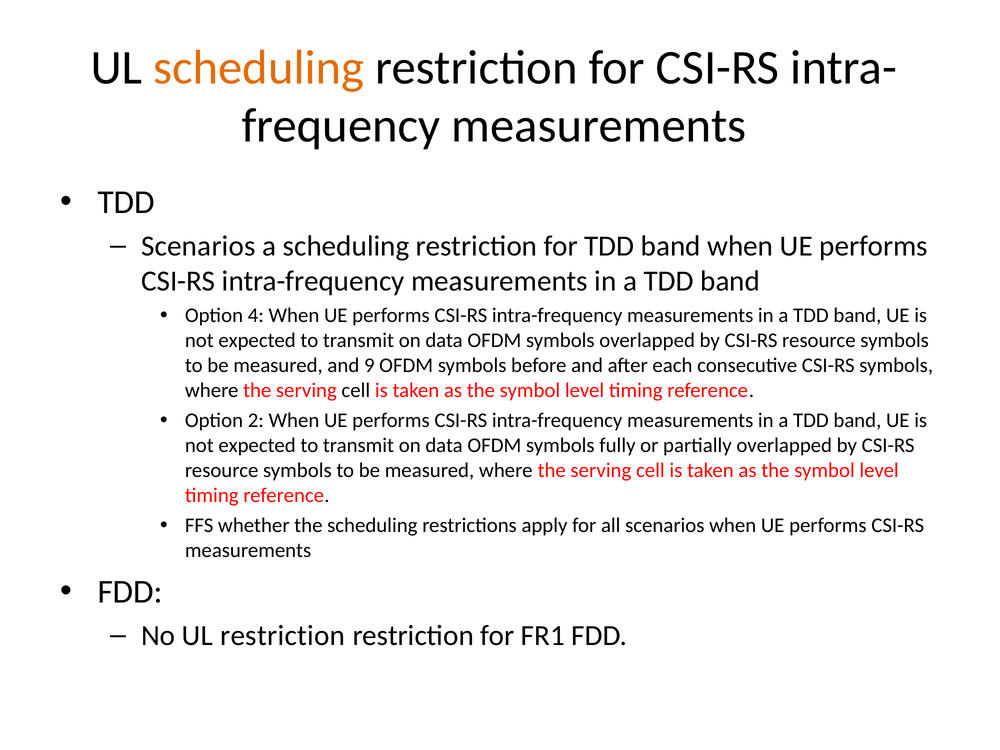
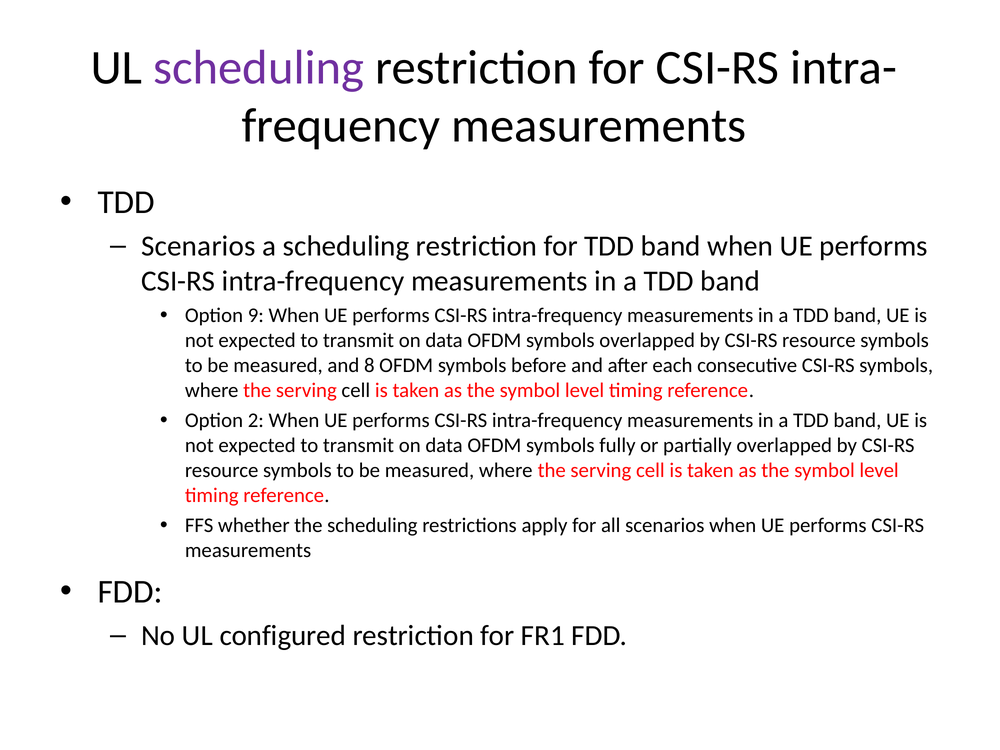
scheduling at (259, 68) colour: orange -> purple
4: 4 -> 9
9: 9 -> 8
UL restriction: restriction -> configured
